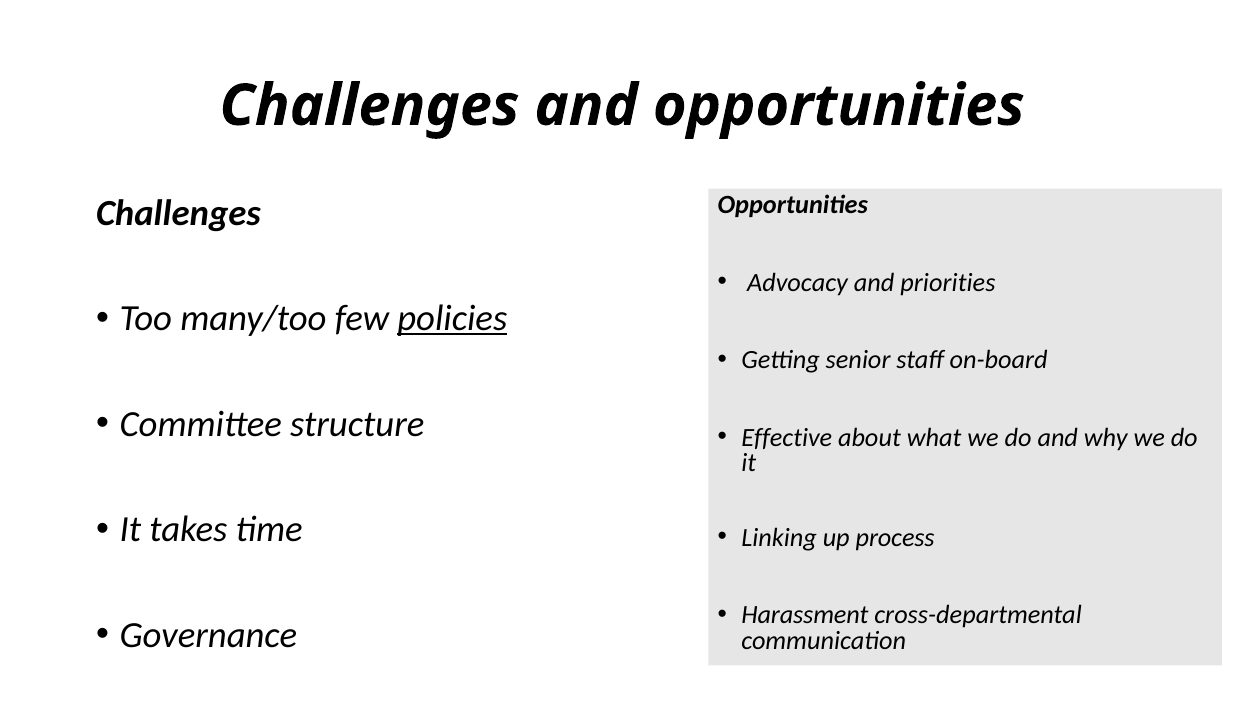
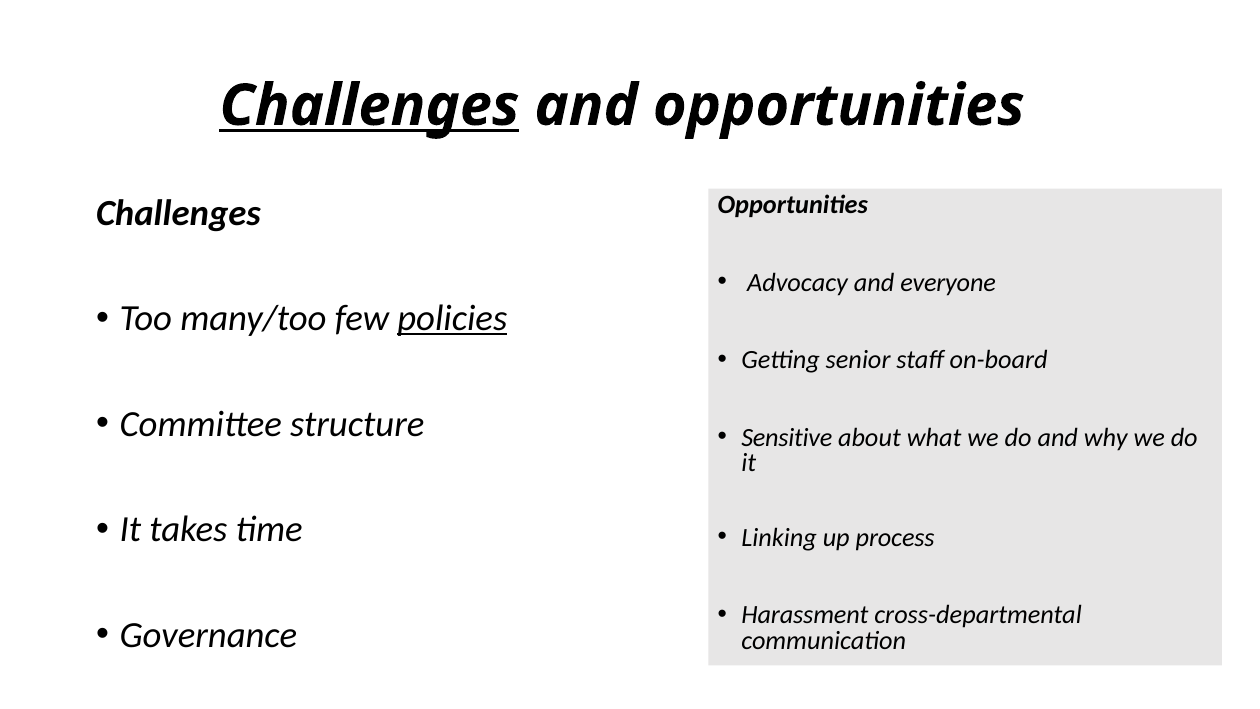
Challenges at (369, 106) underline: none -> present
priorities: priorities -> everyone
Effective: Effective -> Sensitive
